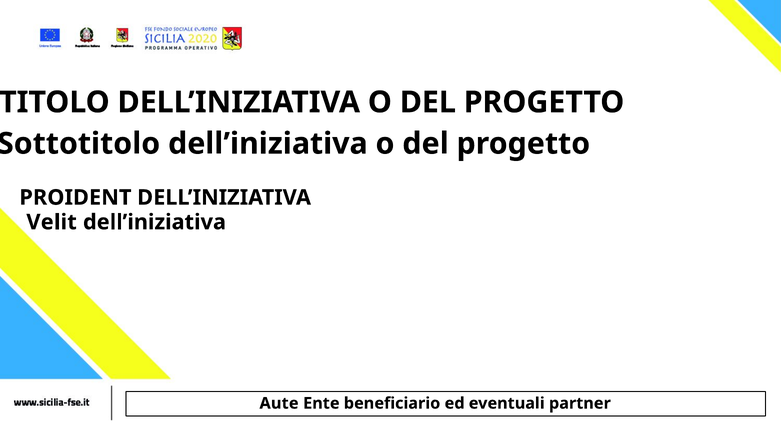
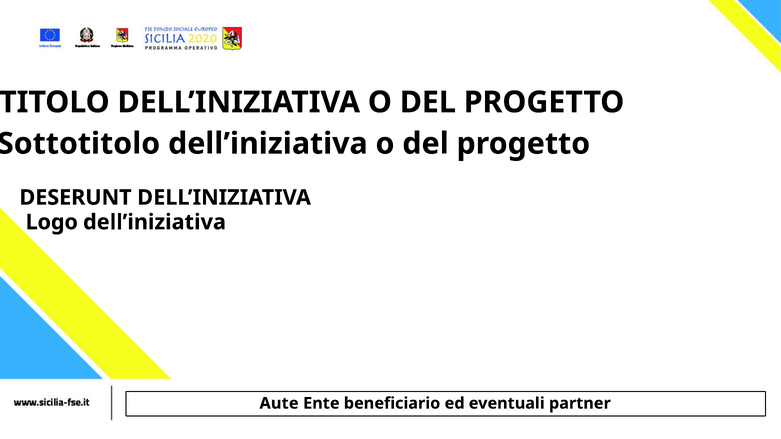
PROIDENT: PROIDENT -> DESERUNT
Velit: Velit -> Logo
